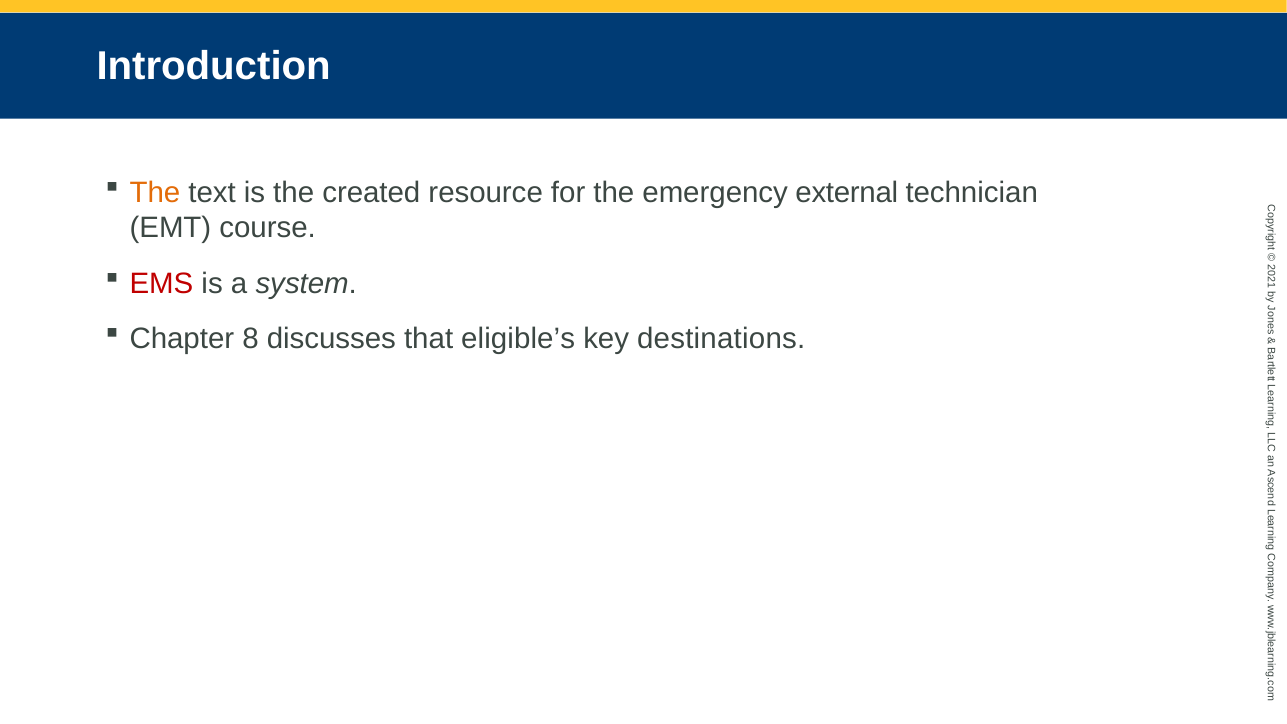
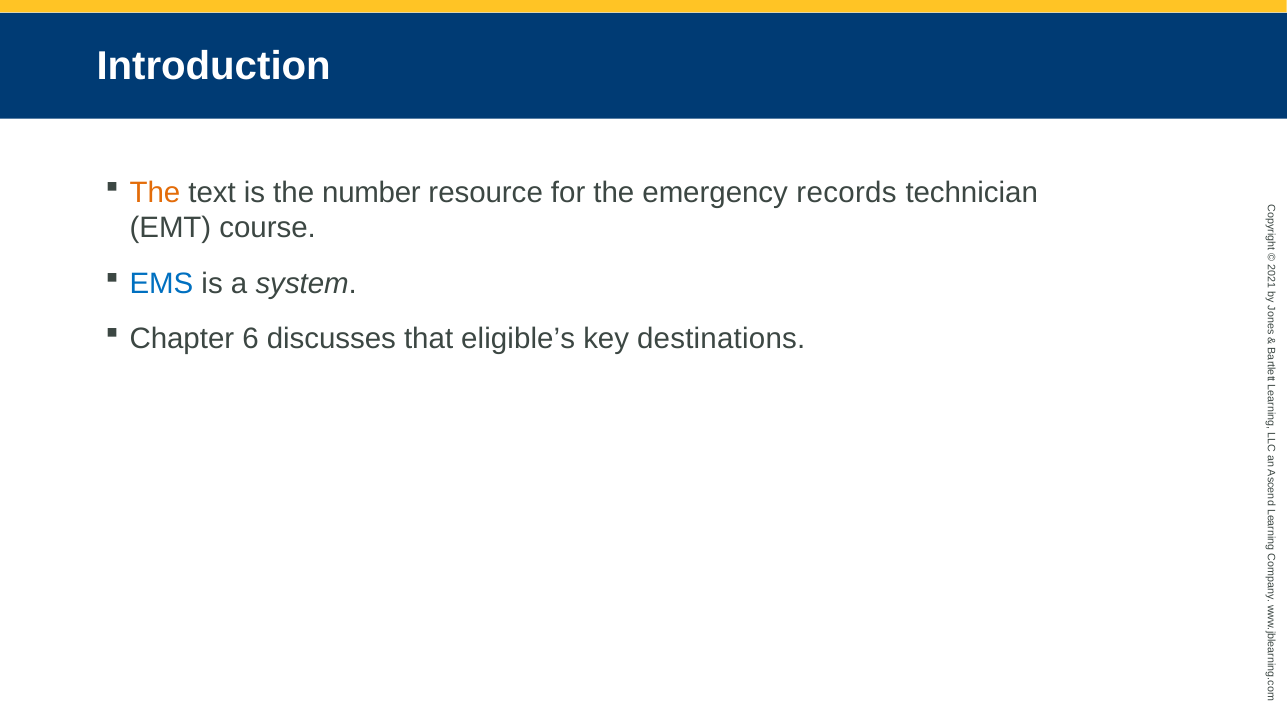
created: created -> number
external: external -> records
EMS colour: red -> blue
8: 8 -> 6
